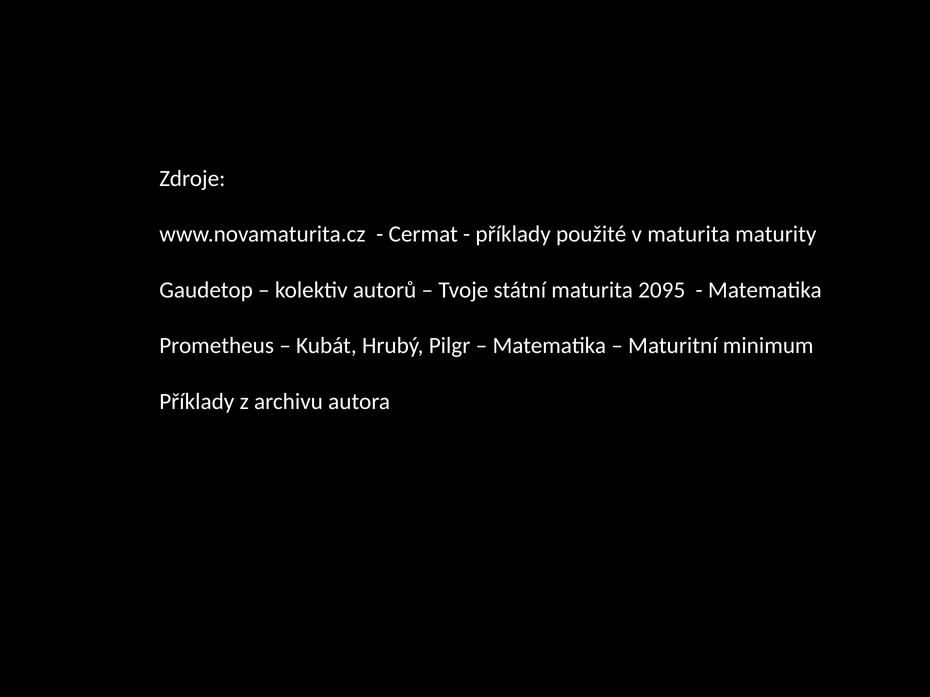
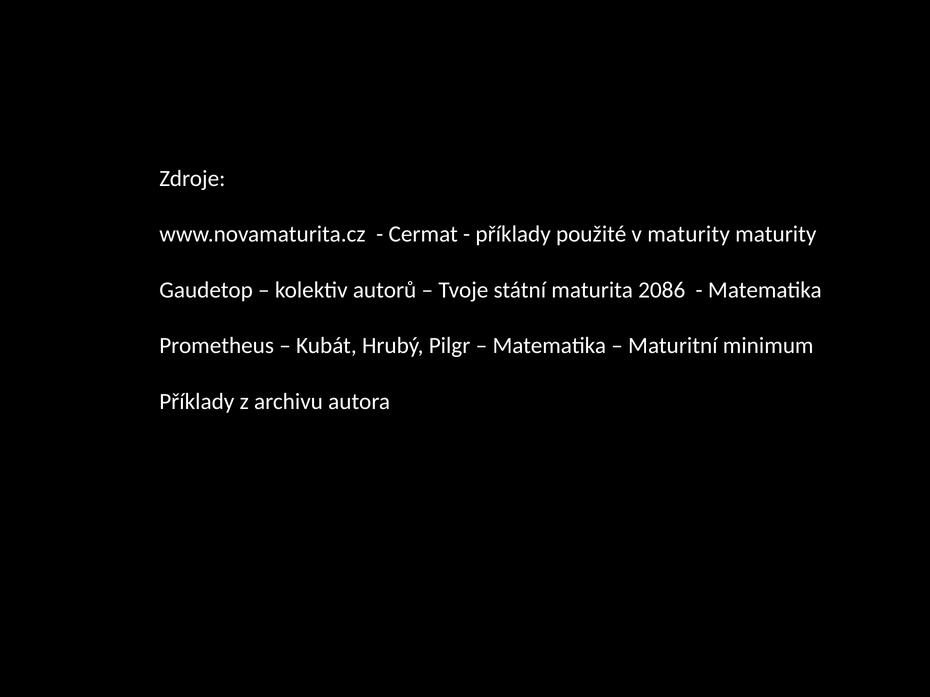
v maturita: maturita -> maturity
2095: 2095 -> 2086
